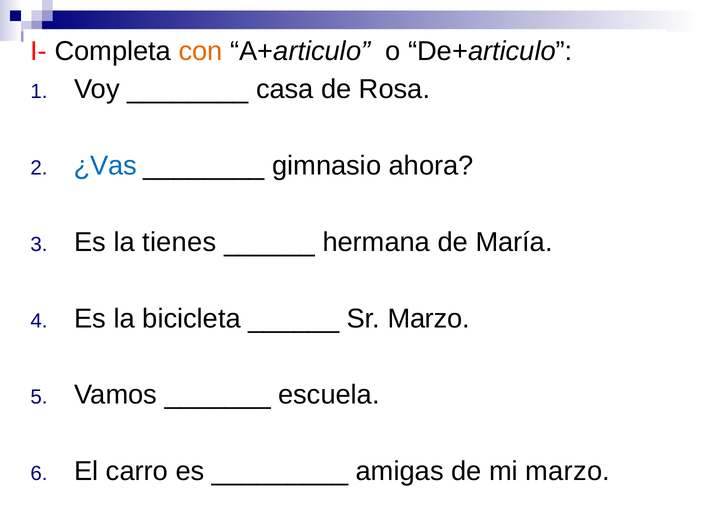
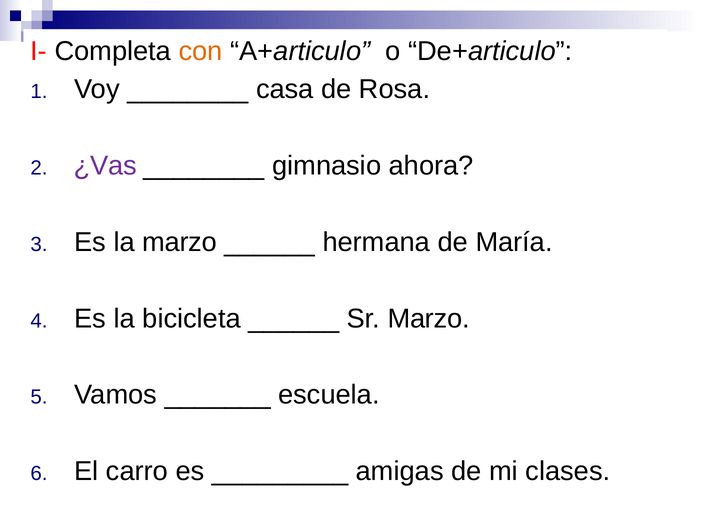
¿Vas colour: blue -> purple
la tienes: tienes -> marzo
mi marzo: marzo -> clases
